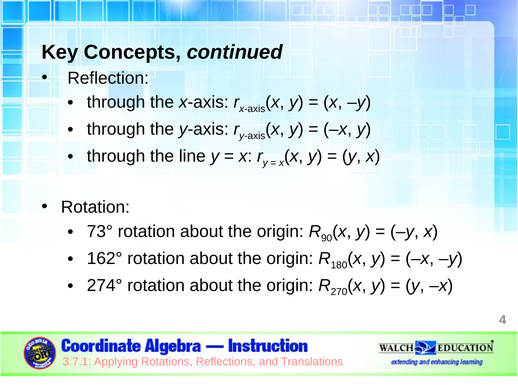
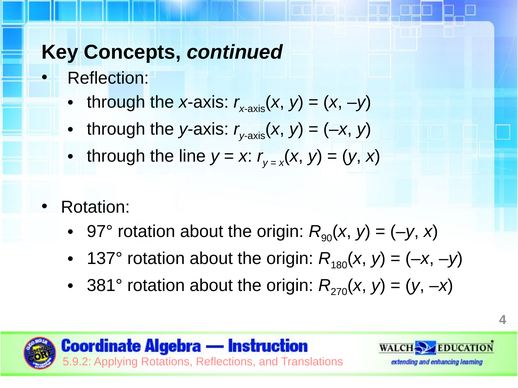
73°: 73° -> 97°
162°: 162° -> 137°
274°: 274° -> 381°
3.7.1: 3.7.1 -> 5.9.2
